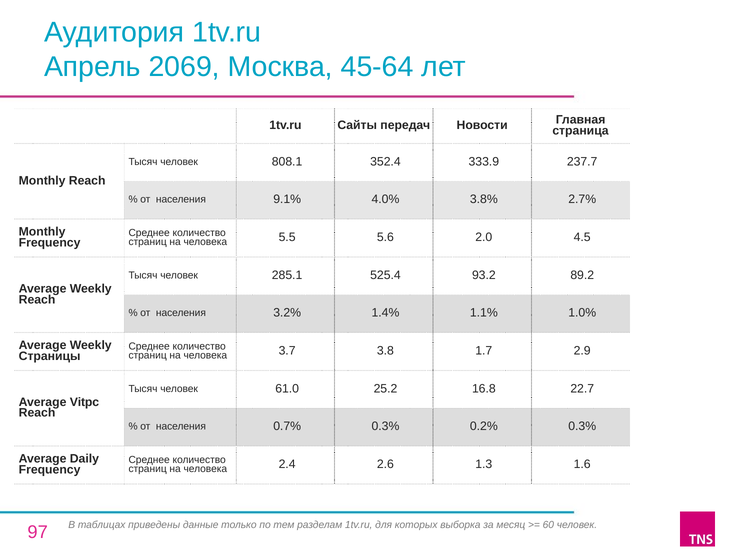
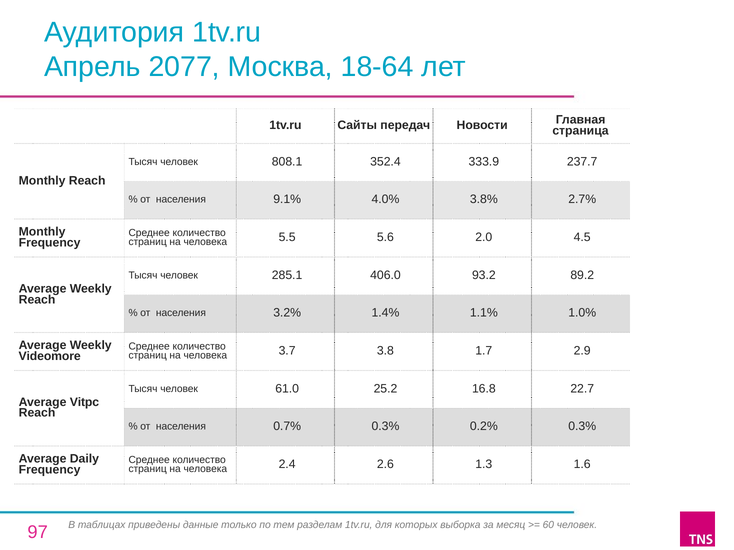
2069: 2069 -> 2077
45-64: 45-64 -> 18-64
525.4: 525.4 -> 406.0
Страницы: Страницы -> Videomore
